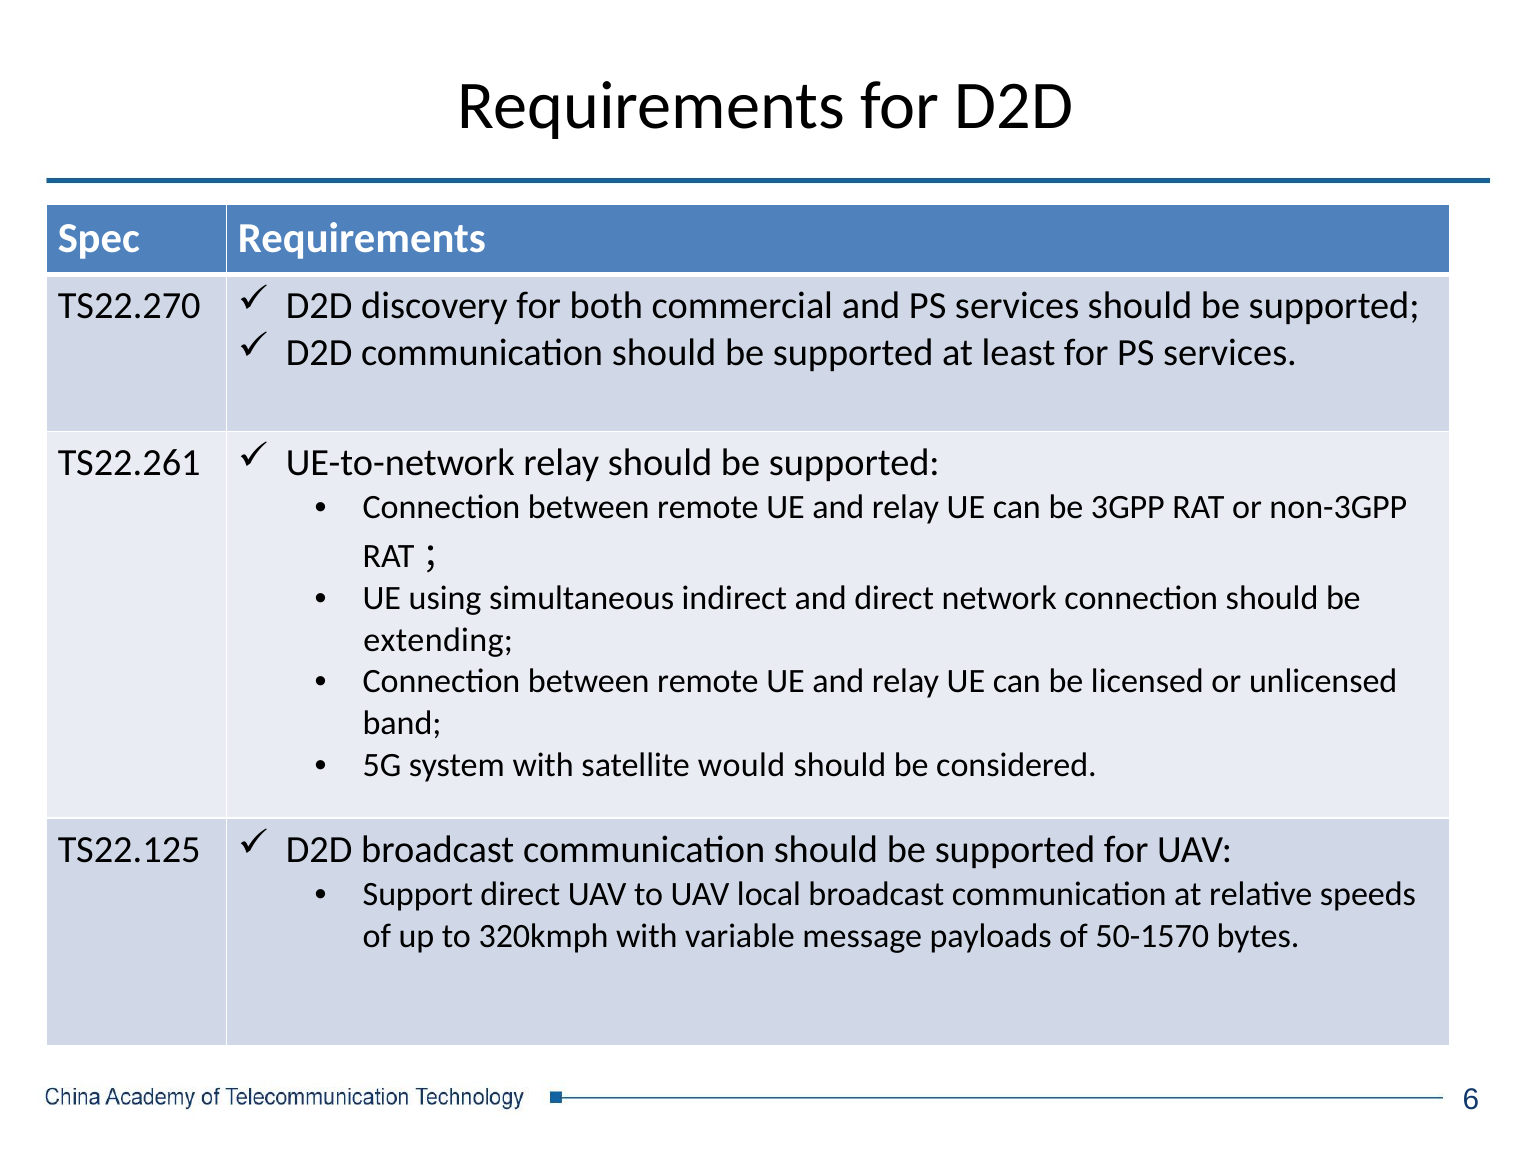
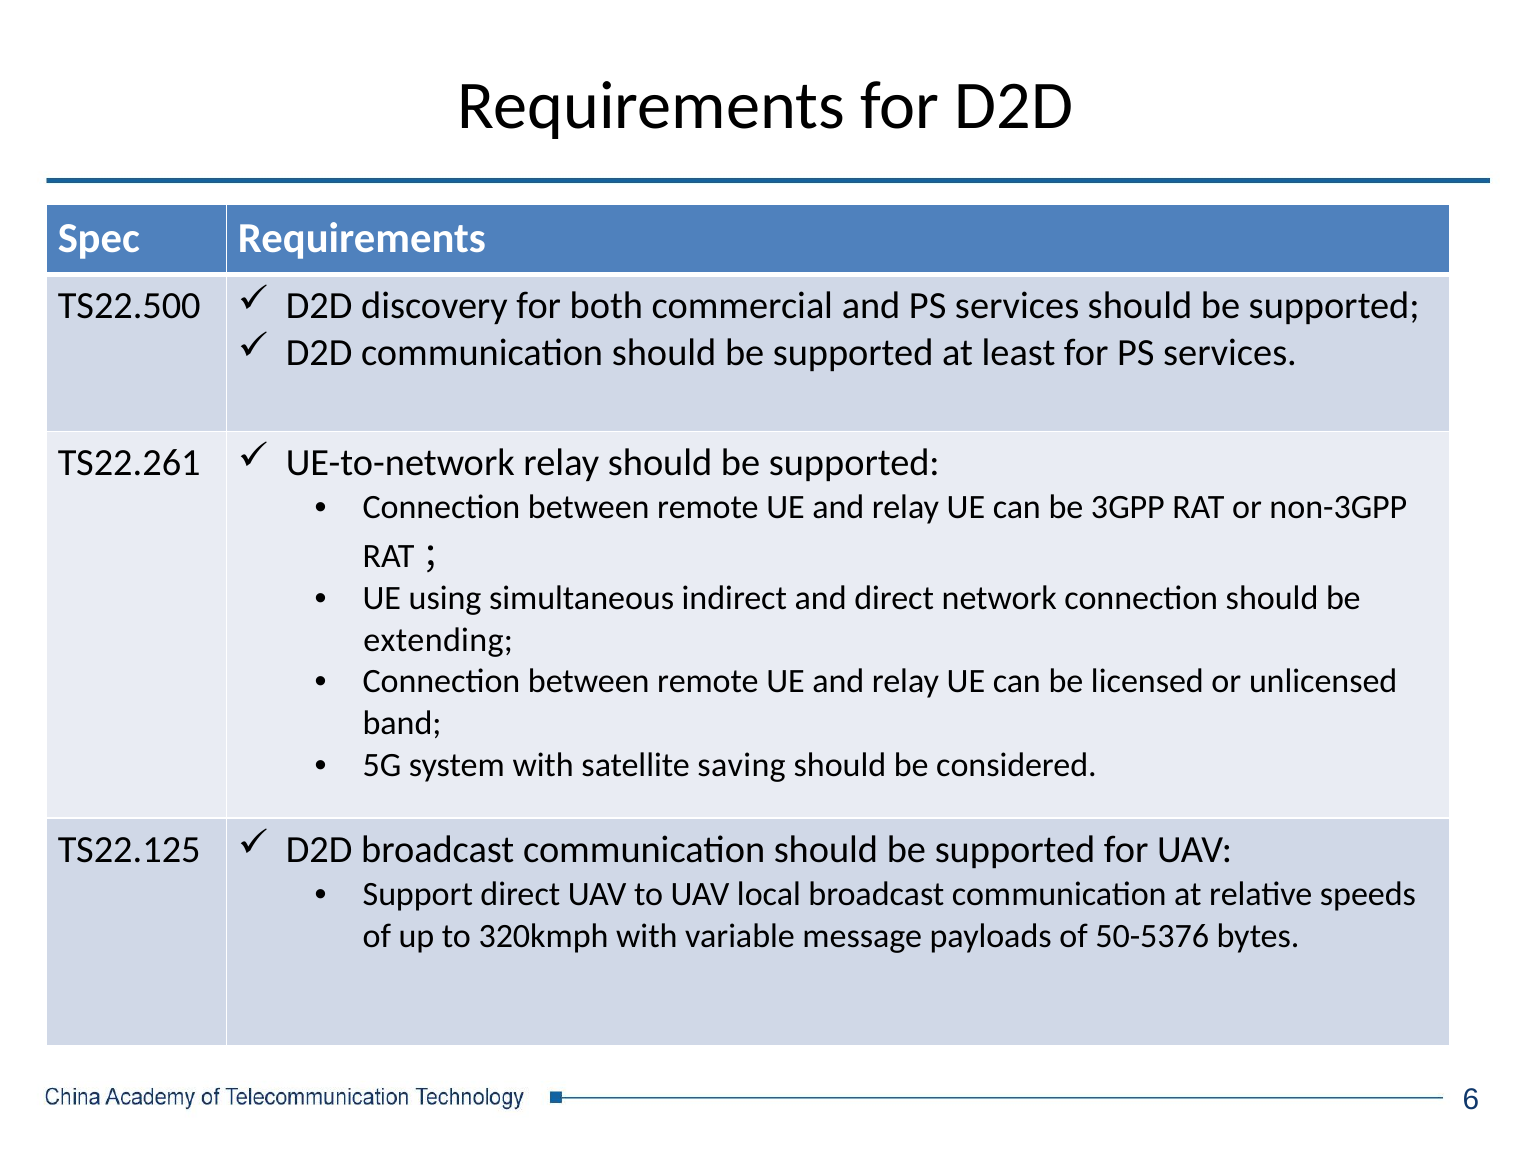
TS22.270: TS22.270 -> TS22.500
would: would -> saving
50-1570: 50-1570 -> 50-5376
